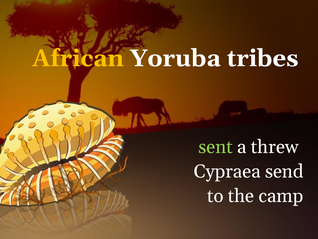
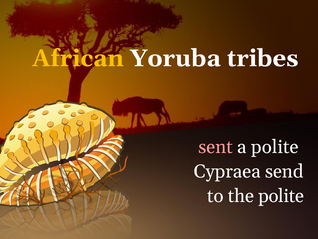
sent colour: light green -> pink
a threw: threw -> polite
the camp: camp -> polite
